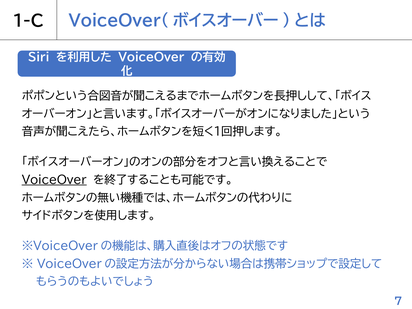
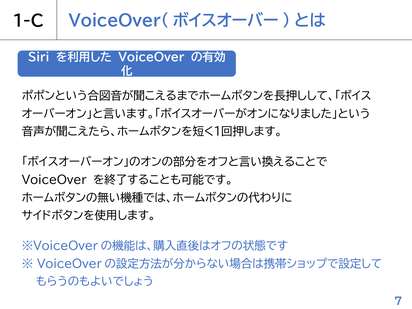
VoiceOver at (54, 180) underline: present -> none
